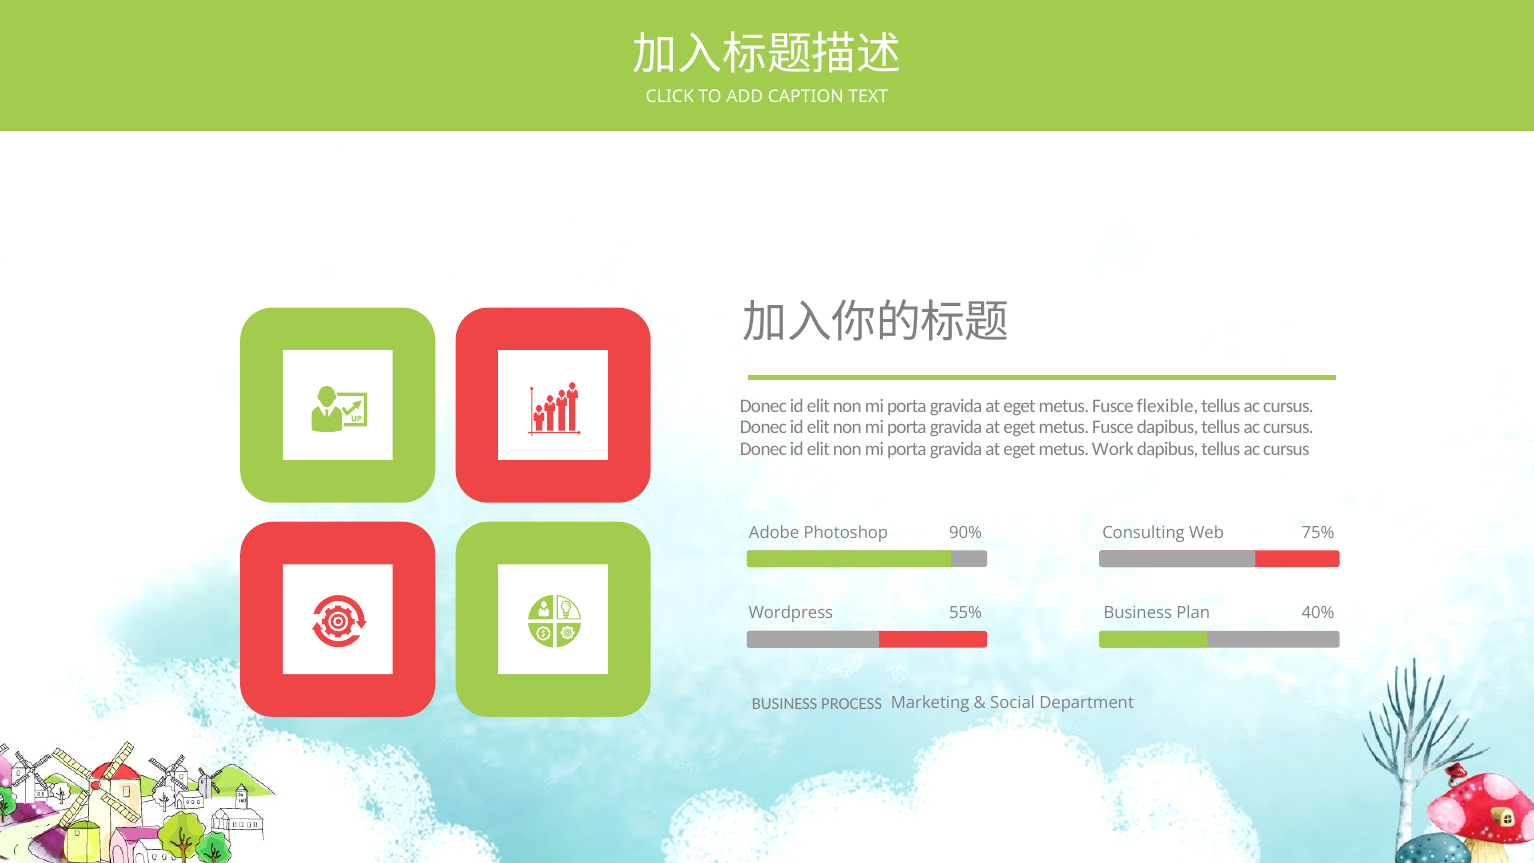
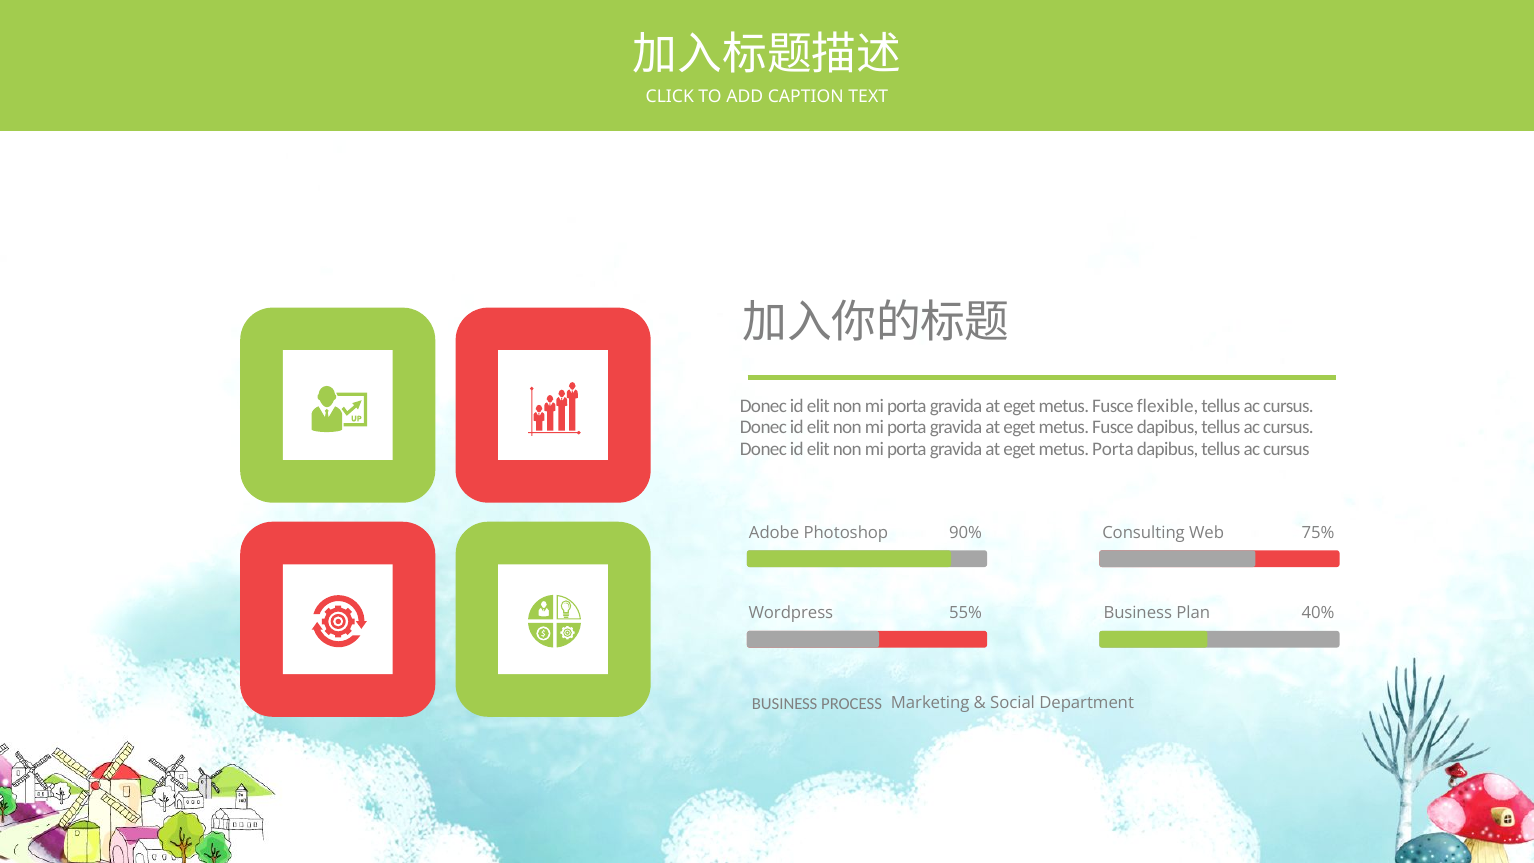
metus Work: Work -> Porta
